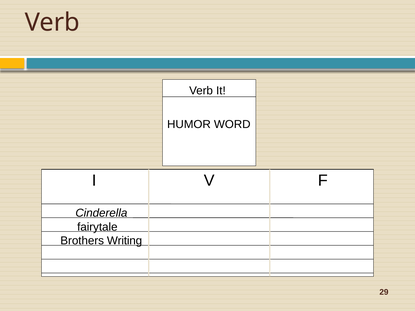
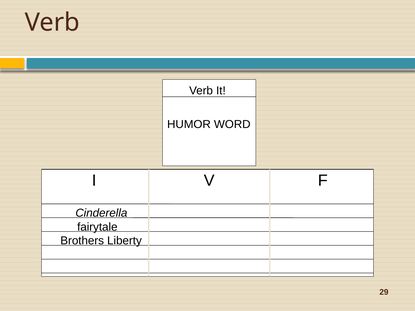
Writing: Writing -> Liberty
